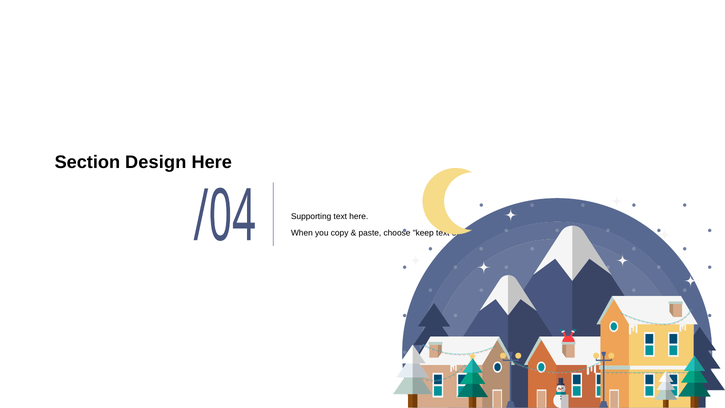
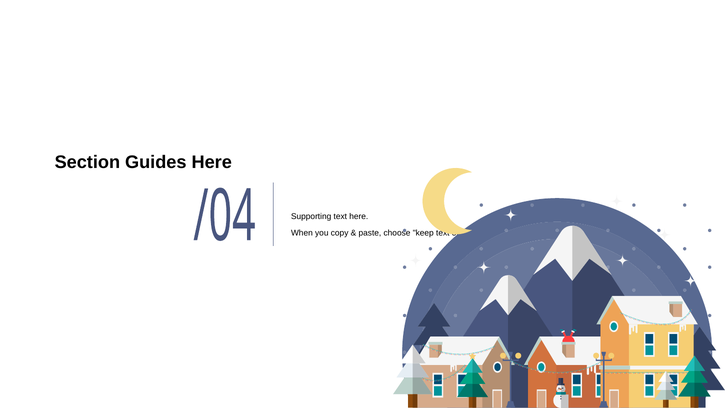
Design: Design -> Guides
